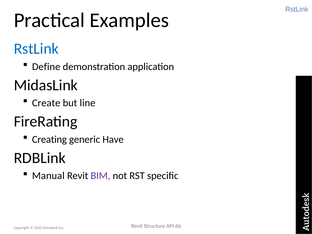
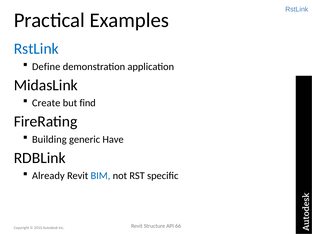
line: line -> find
Creating: Creating -> Building
Manual: Manual -> Already
BIM colour: purple -> blue
